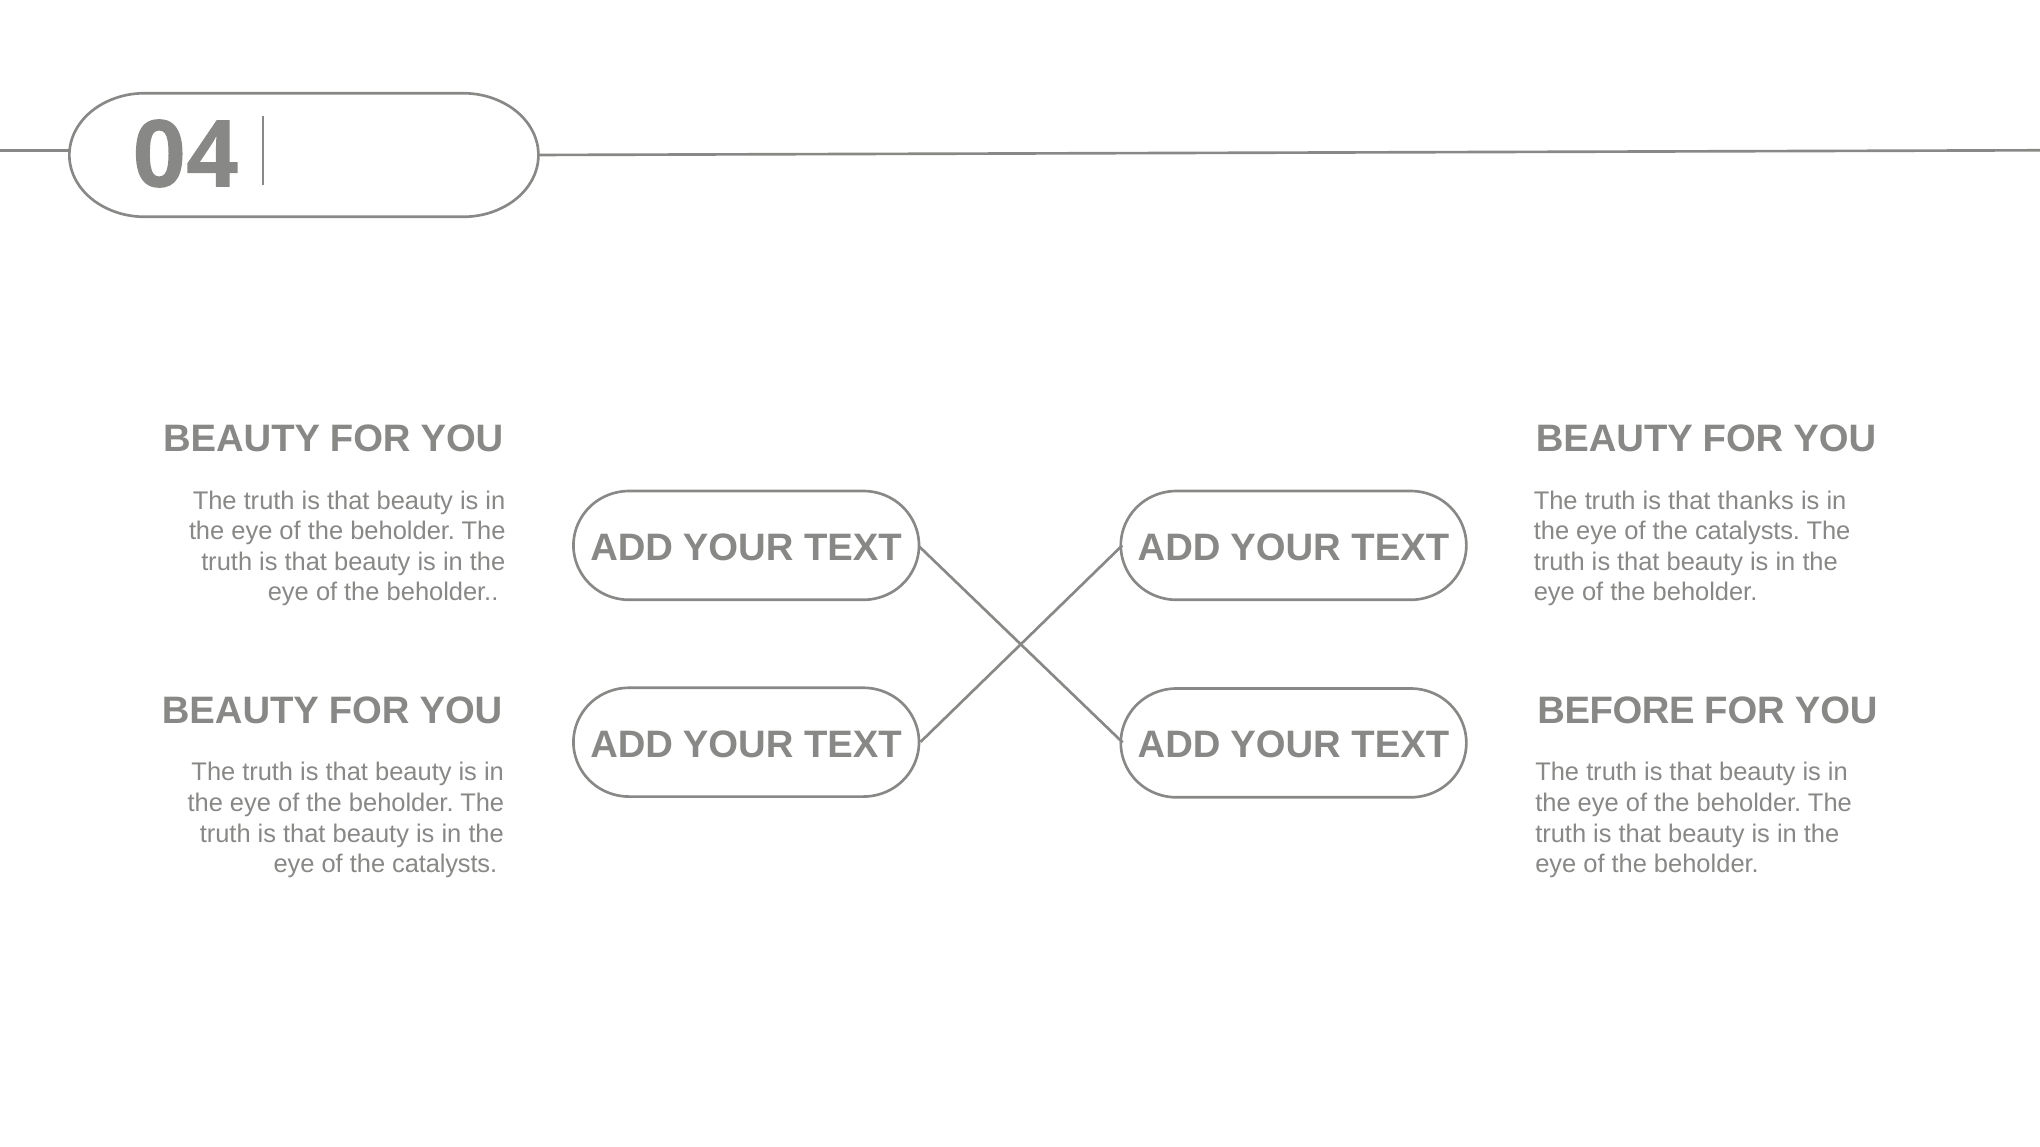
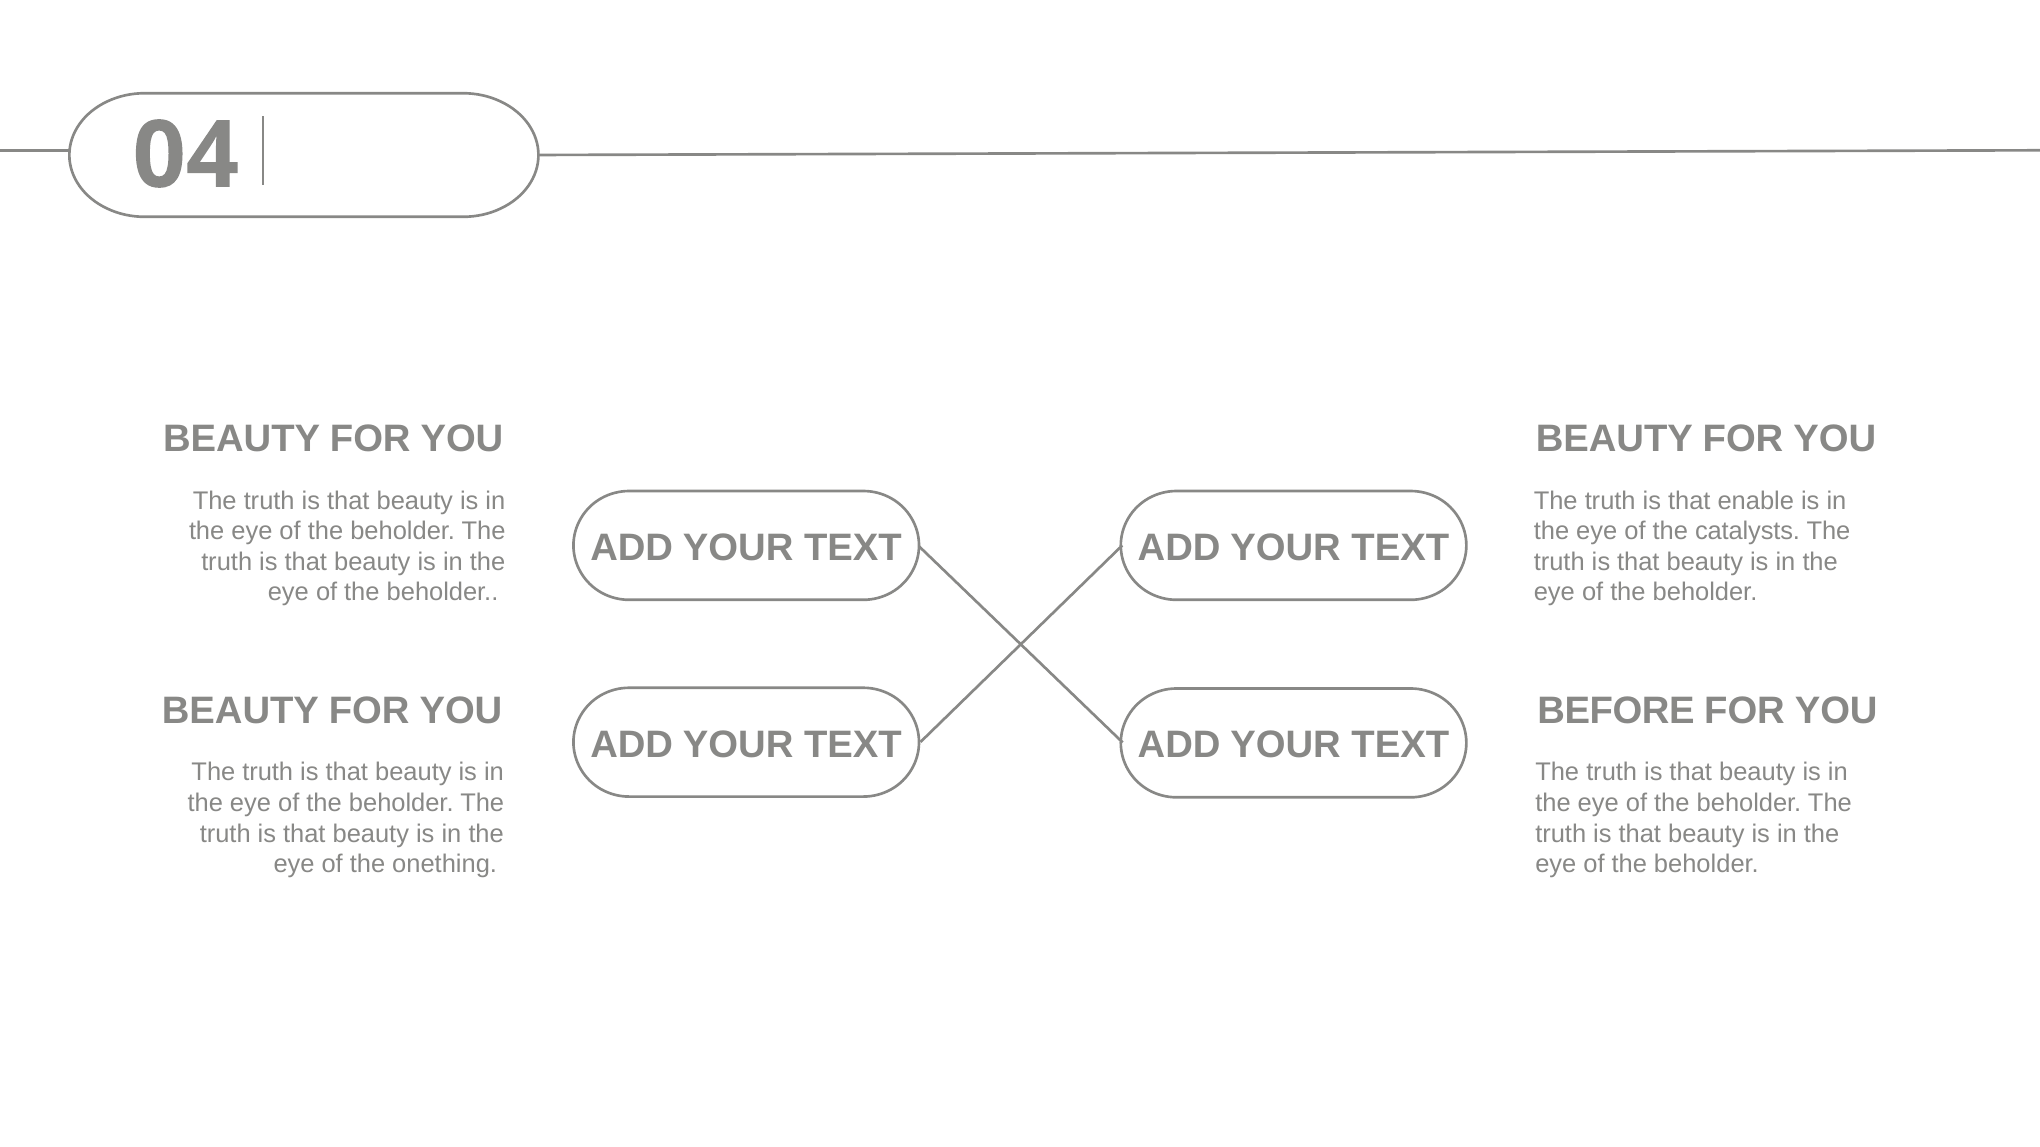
thanks: thanks -> enable
catalysts at (445, 865): catalysts -> onething
